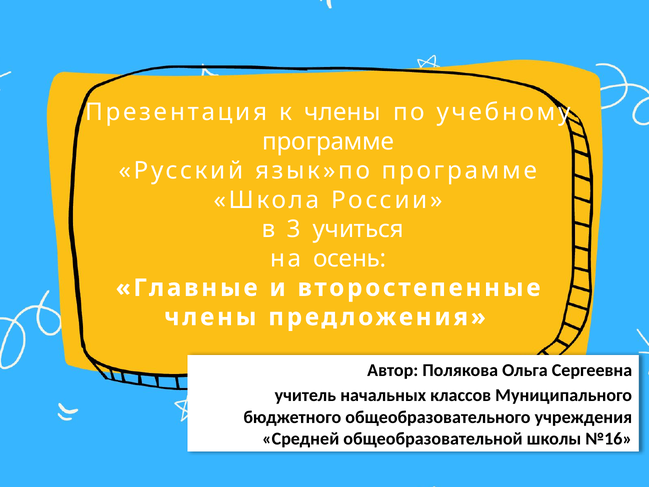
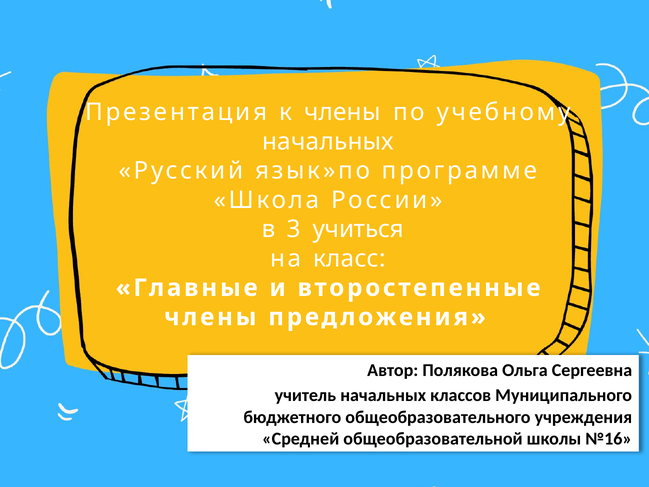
программе at (328, 142): программе -> начальных
осень: осень -> класс
